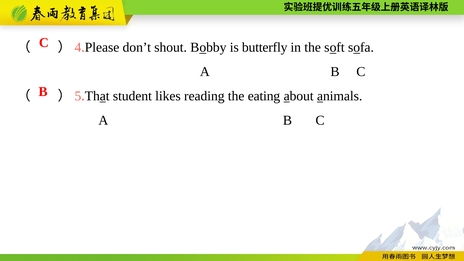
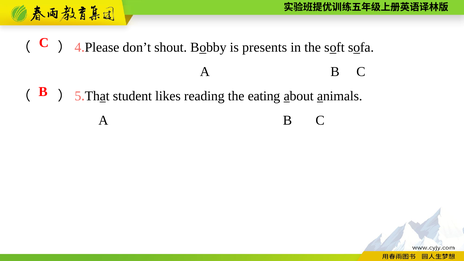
butterfly: butterfly -> presents
